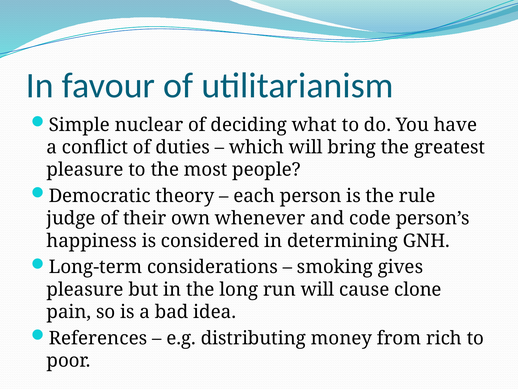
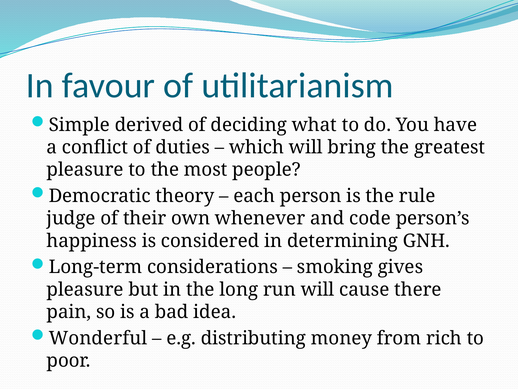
nuclear: nuclear -> derived
clone: clone -> there
References: References -> Wonderful
